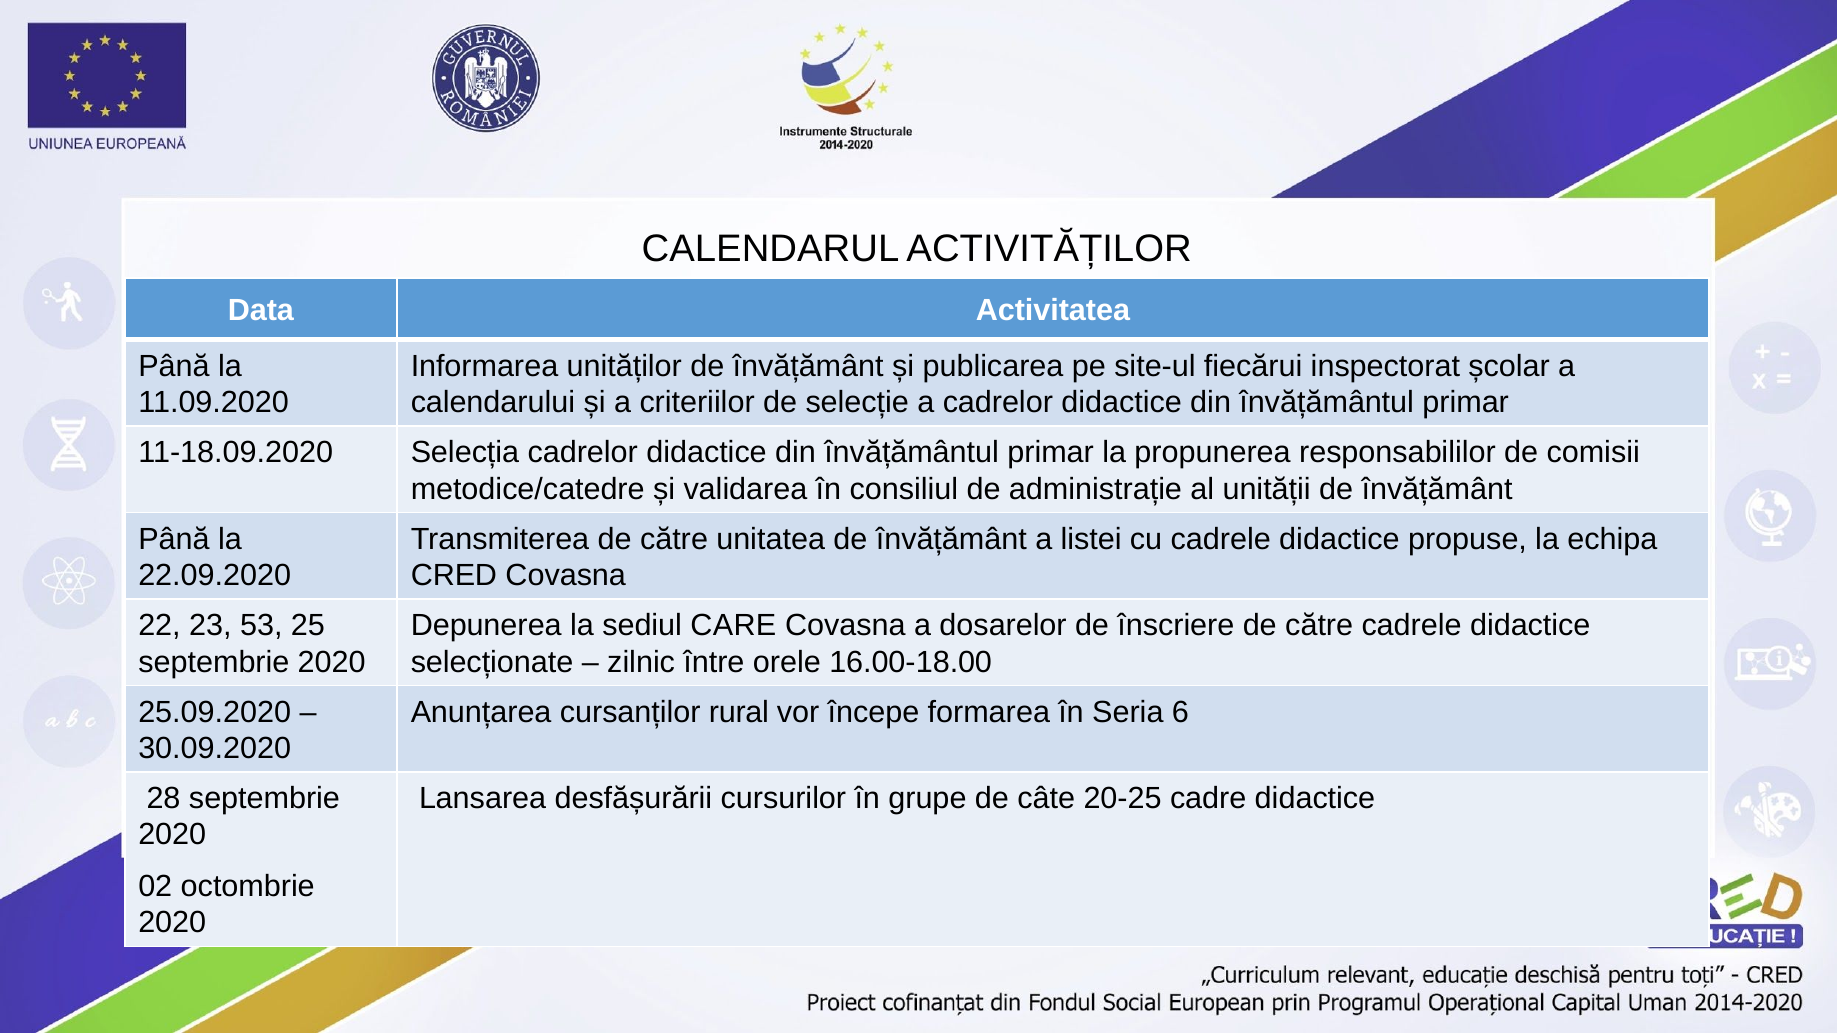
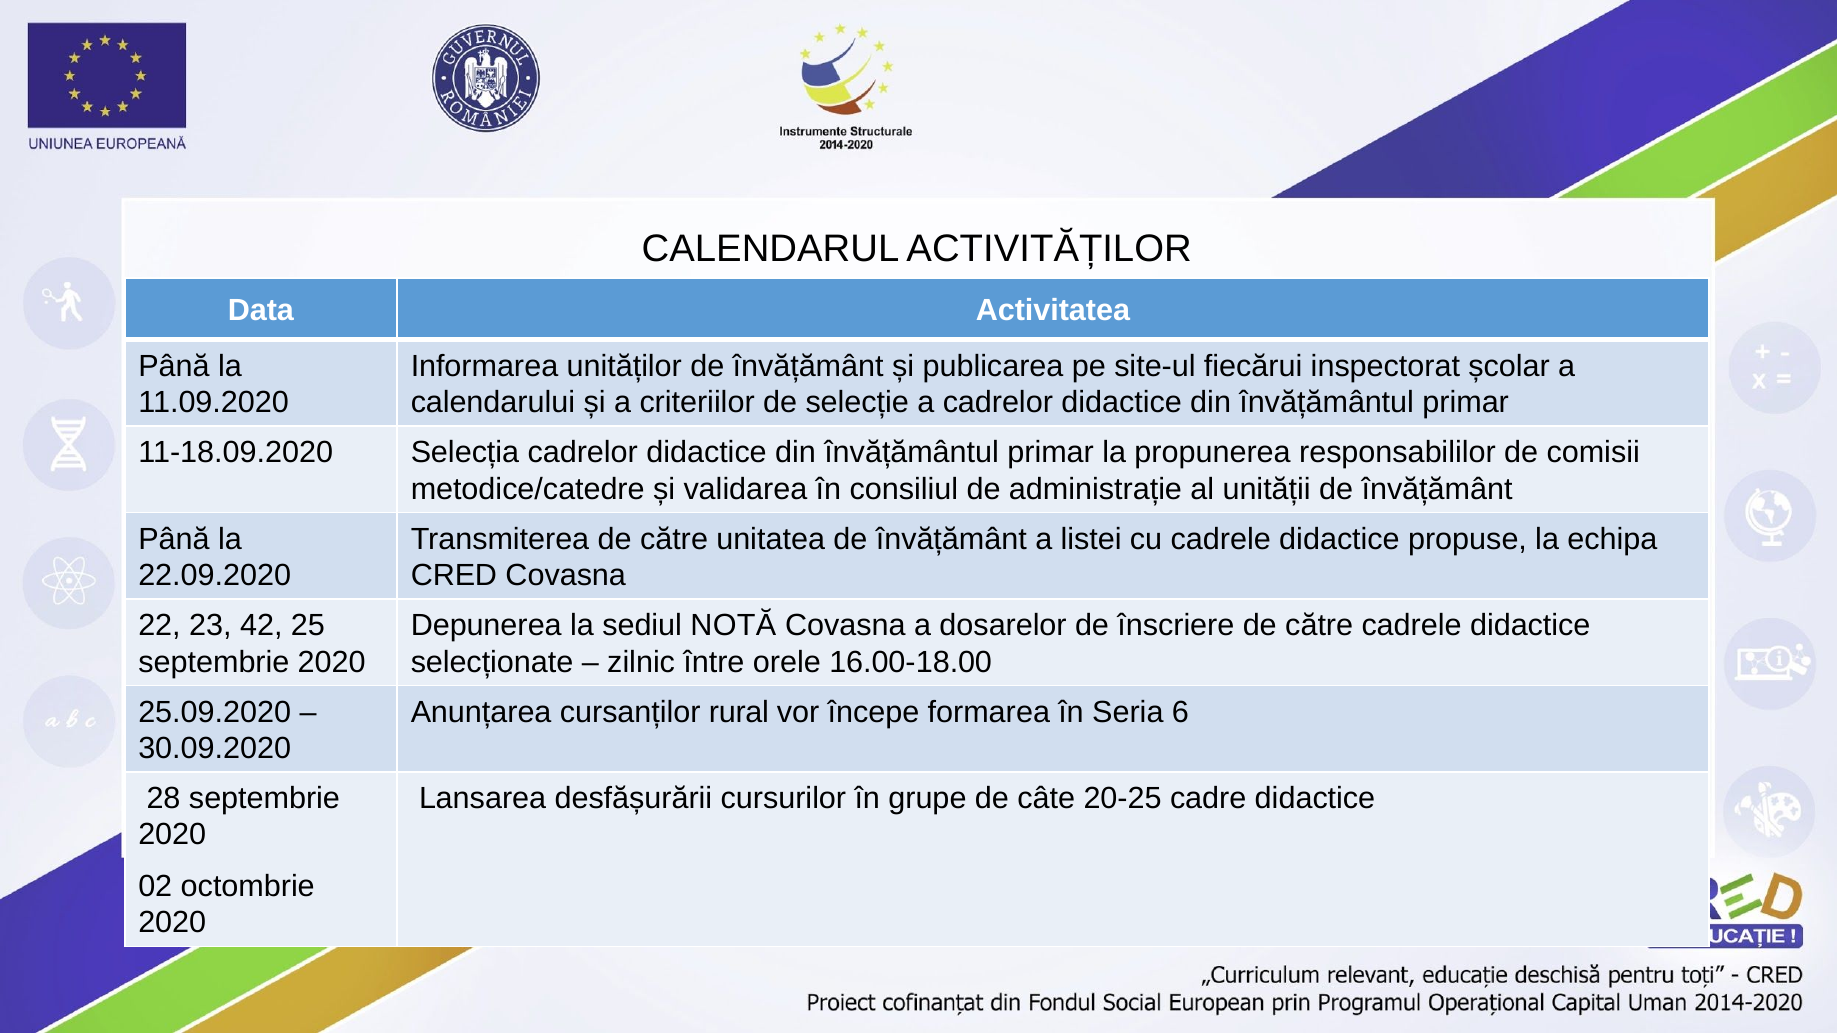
53: 53 -> 42
CARE: CARE -> NOTĂ
